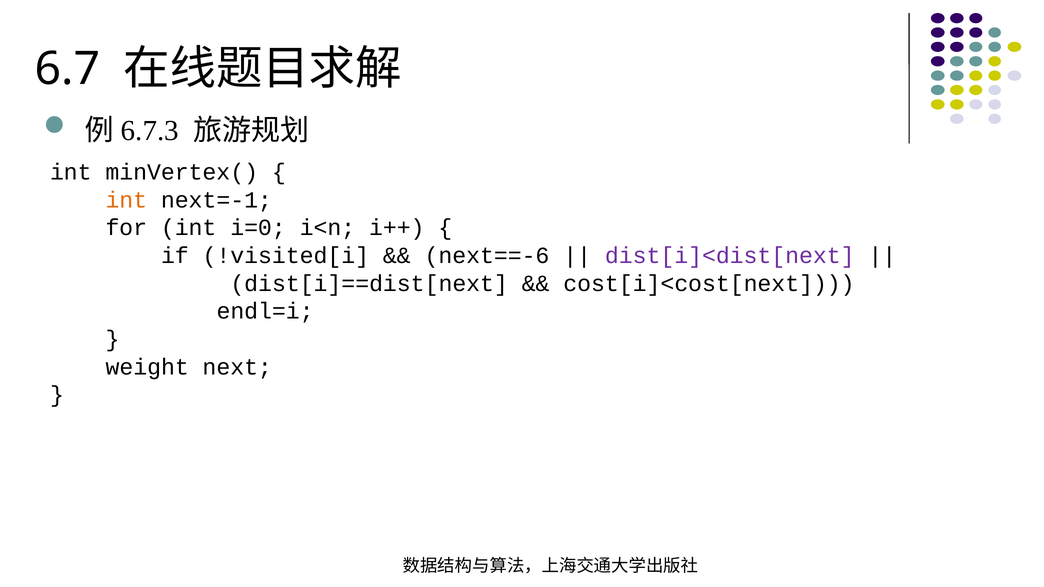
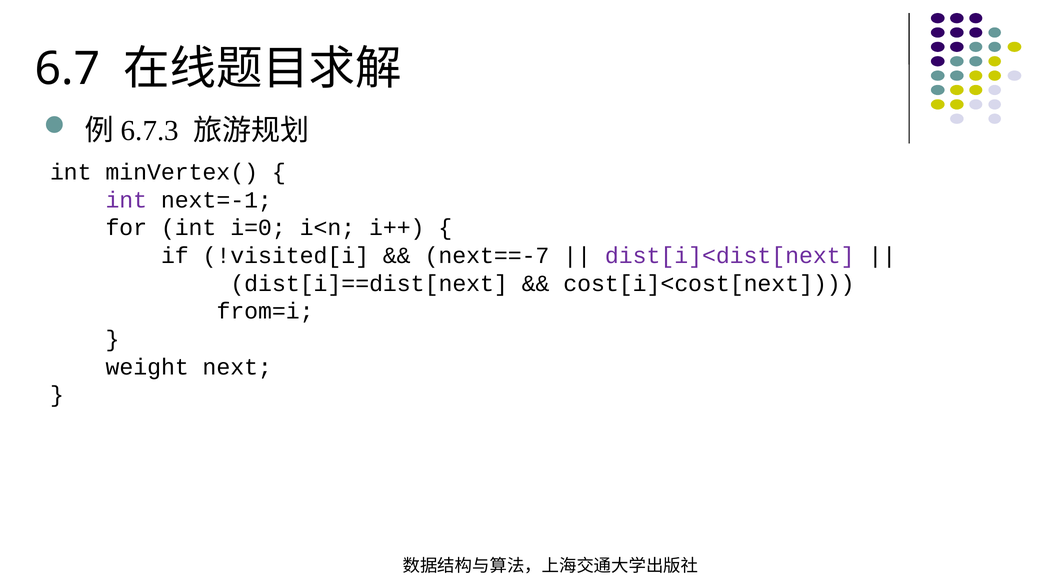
int at (126, 200) colour: orange -> purple
next==-6: next==-6 -> next==-7
endl=i: endl=i -> from=i
